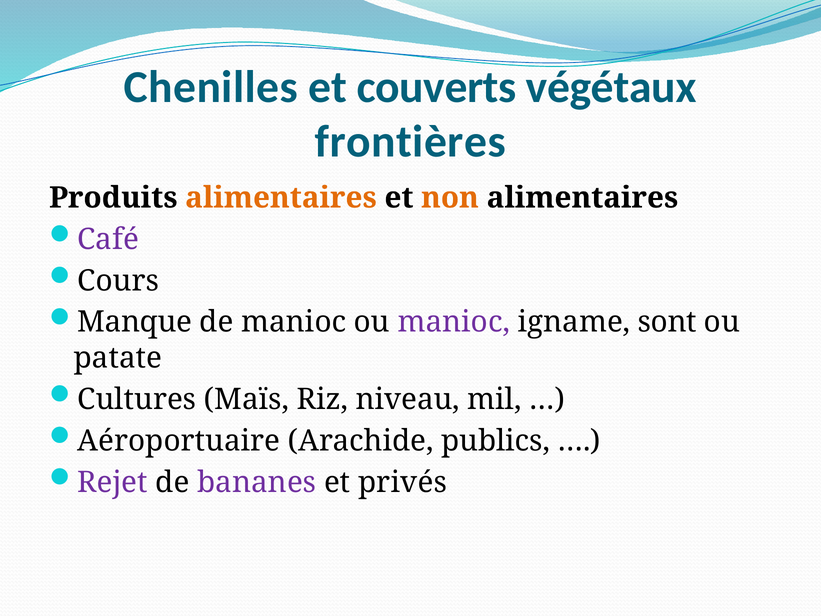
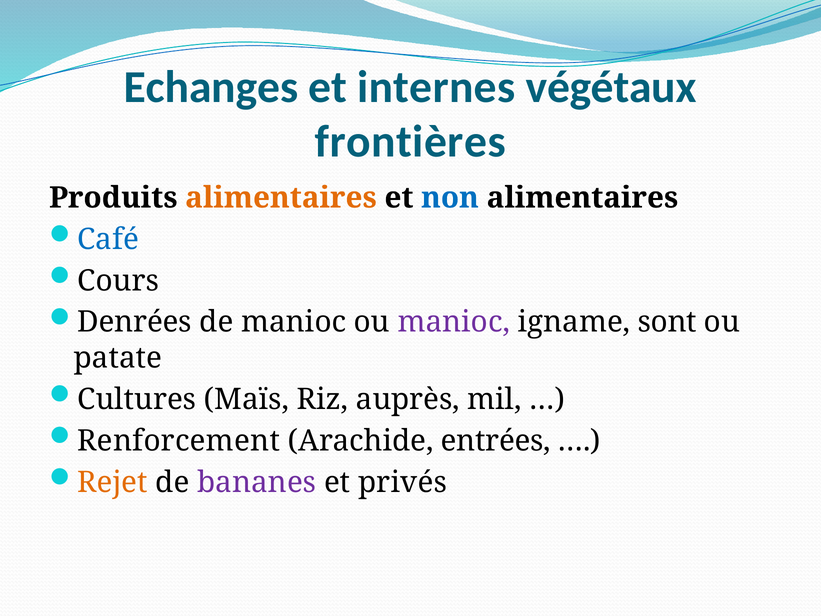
Chenilles: Chenilles -> Echanges
couverts: couverts -> internes
non colour: orange -> blue
Café colour: purple -> blue
Manque: Manque -> Denrées
niveau: niveau -> auprès
Aéroportuaire: Aéroportuaire -> Renforcement
publics: publics -> entrées
Rejet colour: purple -> orange
